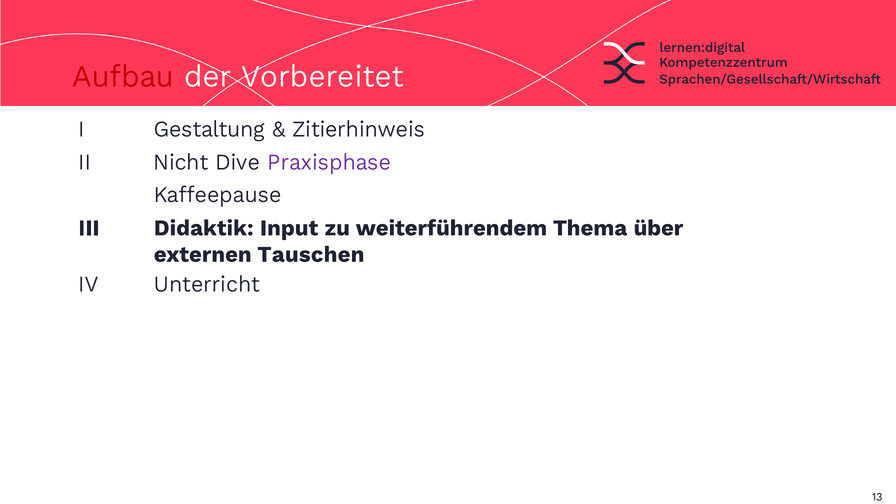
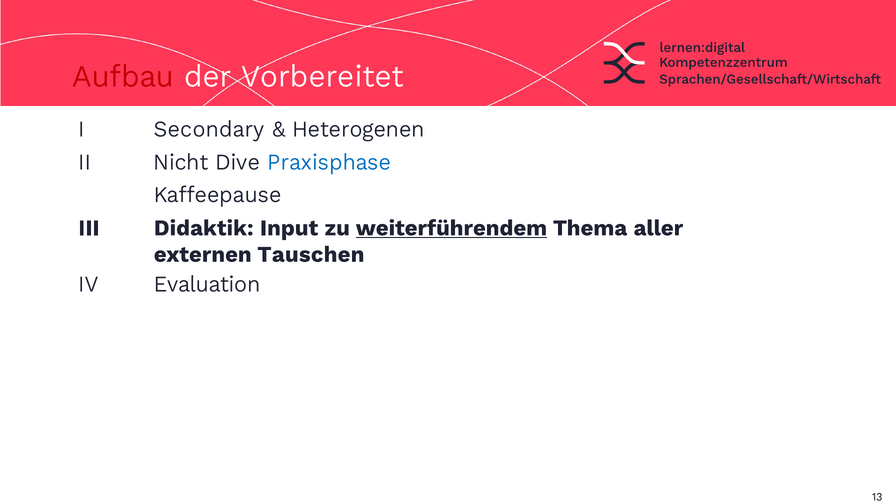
Gestaltung: Gestaltung -> Secondary
Zitierhinweis: Zitierhinweis -> Heterogenen
Praxisphase colour: purple -> blue
weiterführendem underline: none -> present
über: über -> aller
Unterricht: Unterricht -> Evaluation
